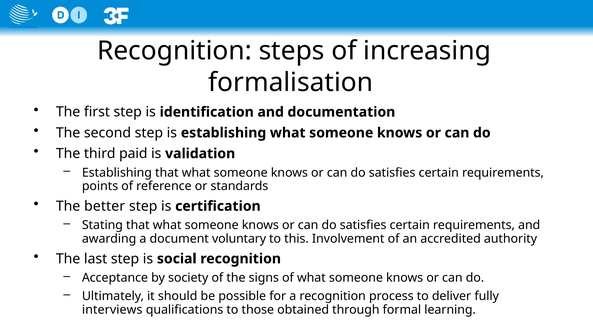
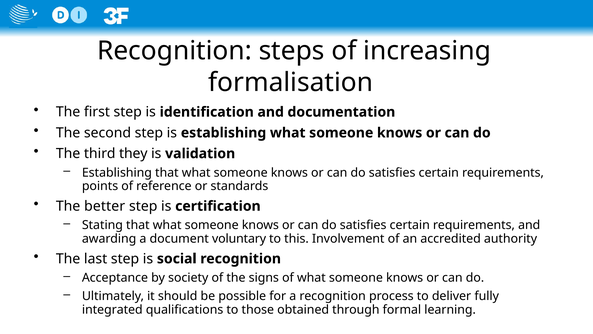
paid: paid -> they
interviews: interviews -> integrated
